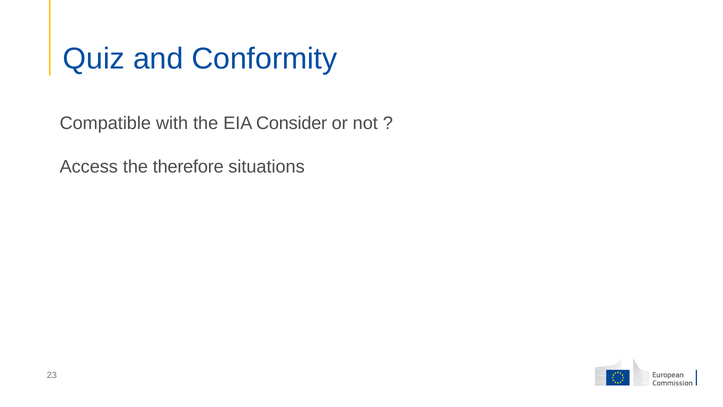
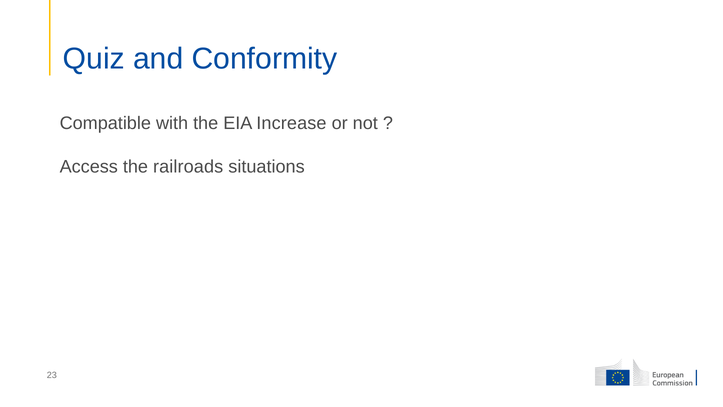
Consider: Consider -> Increase
therefore: therefore -> railroads
